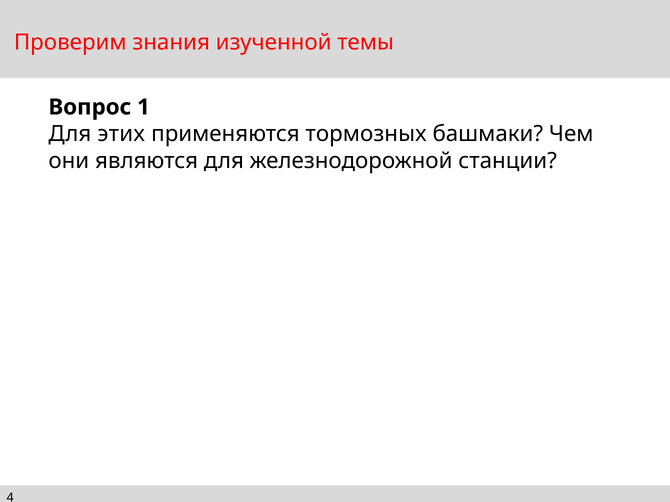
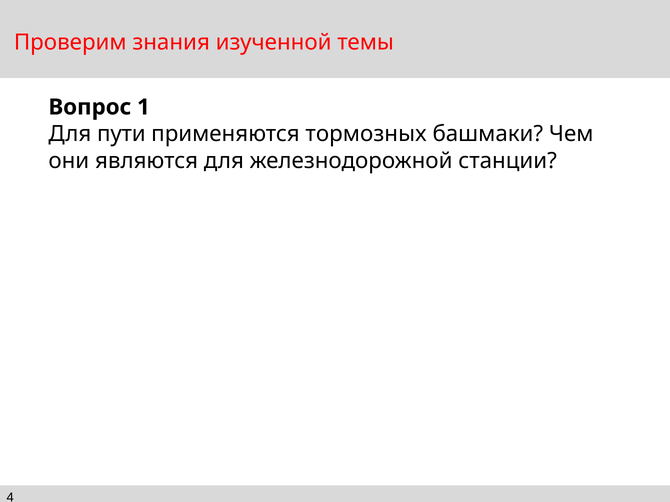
этих: этих -> пути
